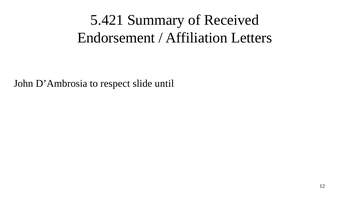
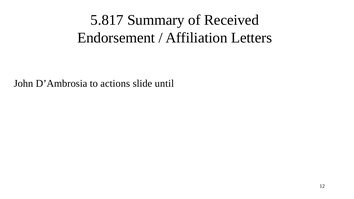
5.421: 5.421 -> 5.817
respect: respect -> actions
